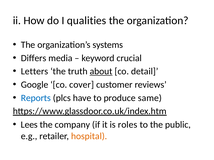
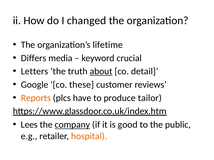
qualities: qualities -> changed
systems: systems -> lifetime
cover: cover -> these
Reports colour: blue -> orange
same: same -> tailor
company underline: none -> present
roles: roles -> good
